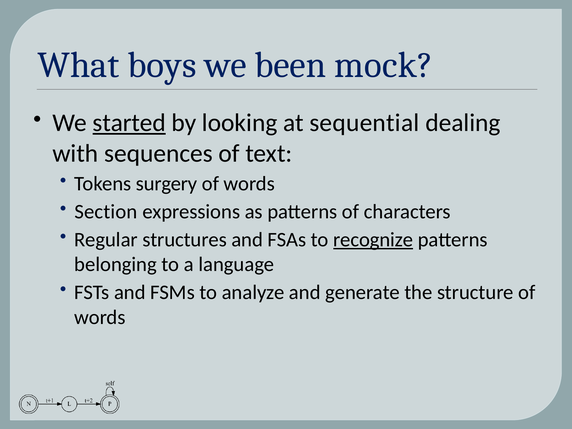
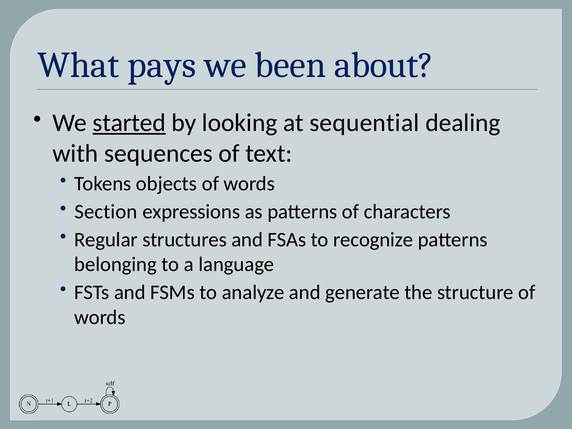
boys: boys -> pays
mock: mock -> about
surgery: surgery -> objects
recognize underline: present -> none
